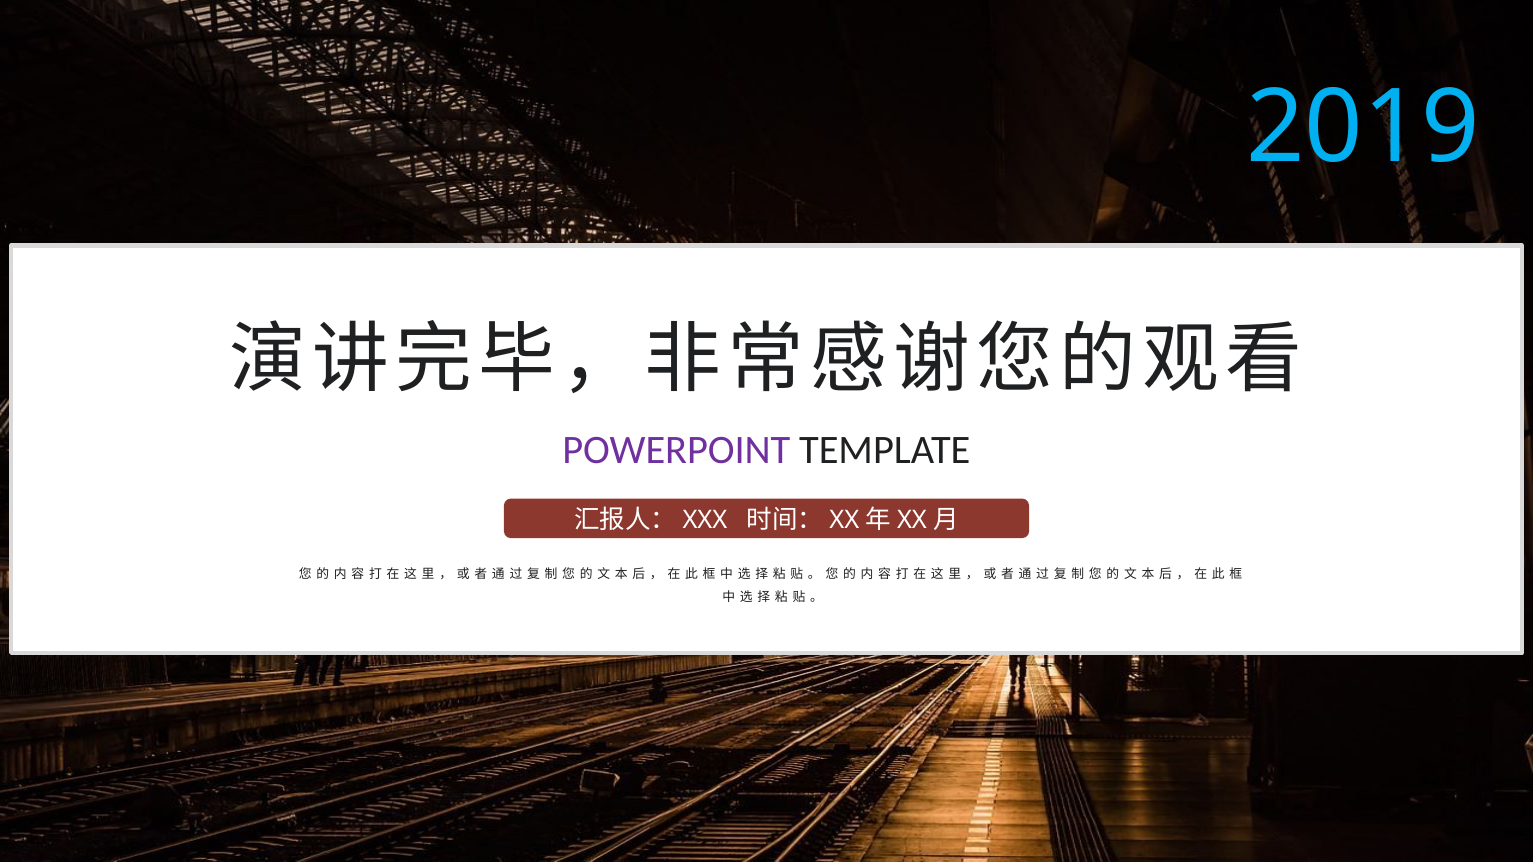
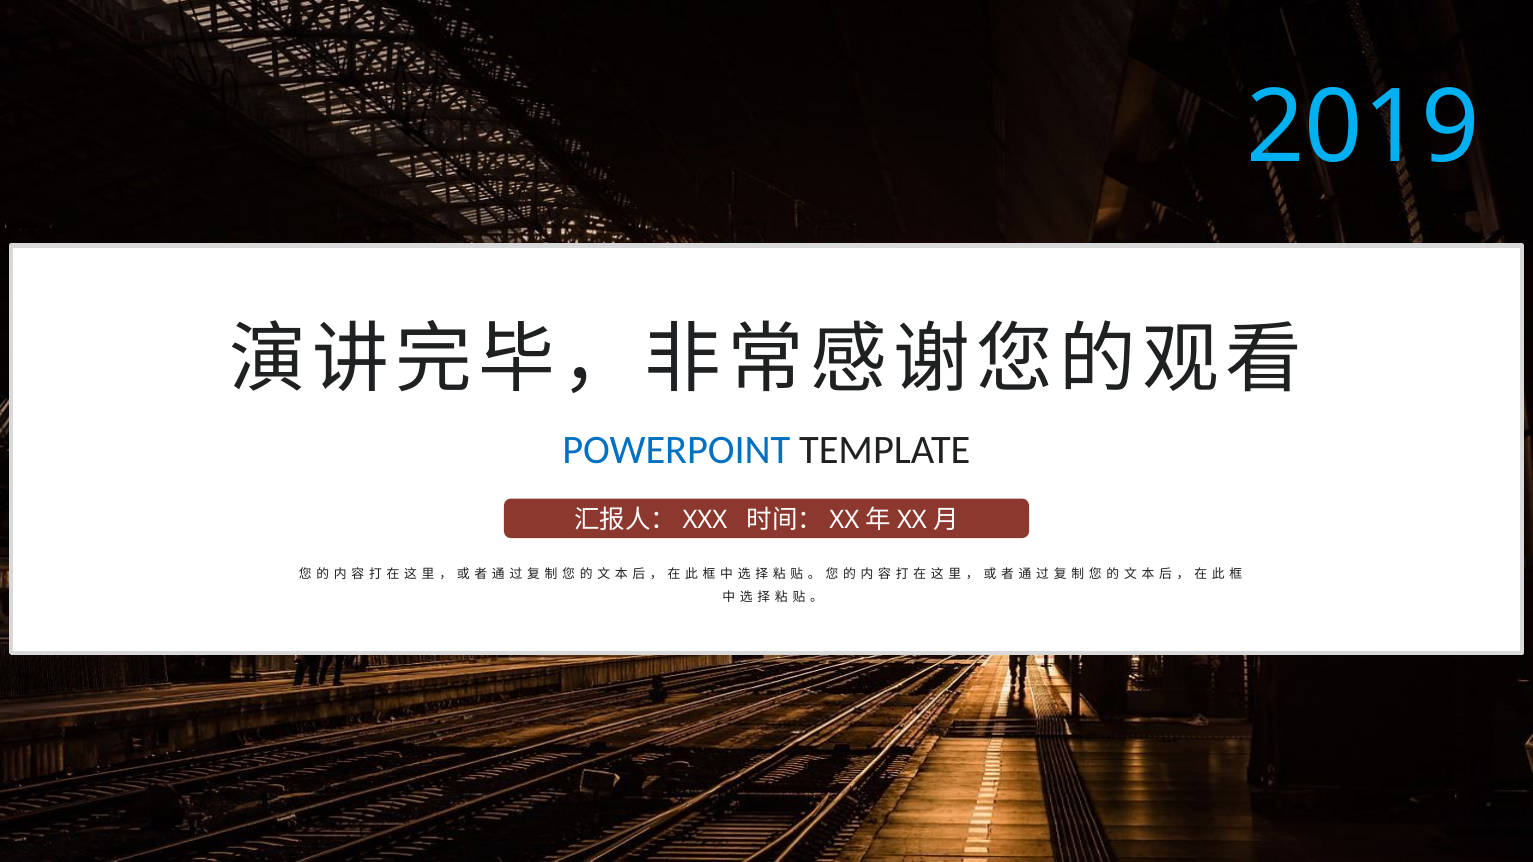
POWERPOINT colour: purple -> blue
